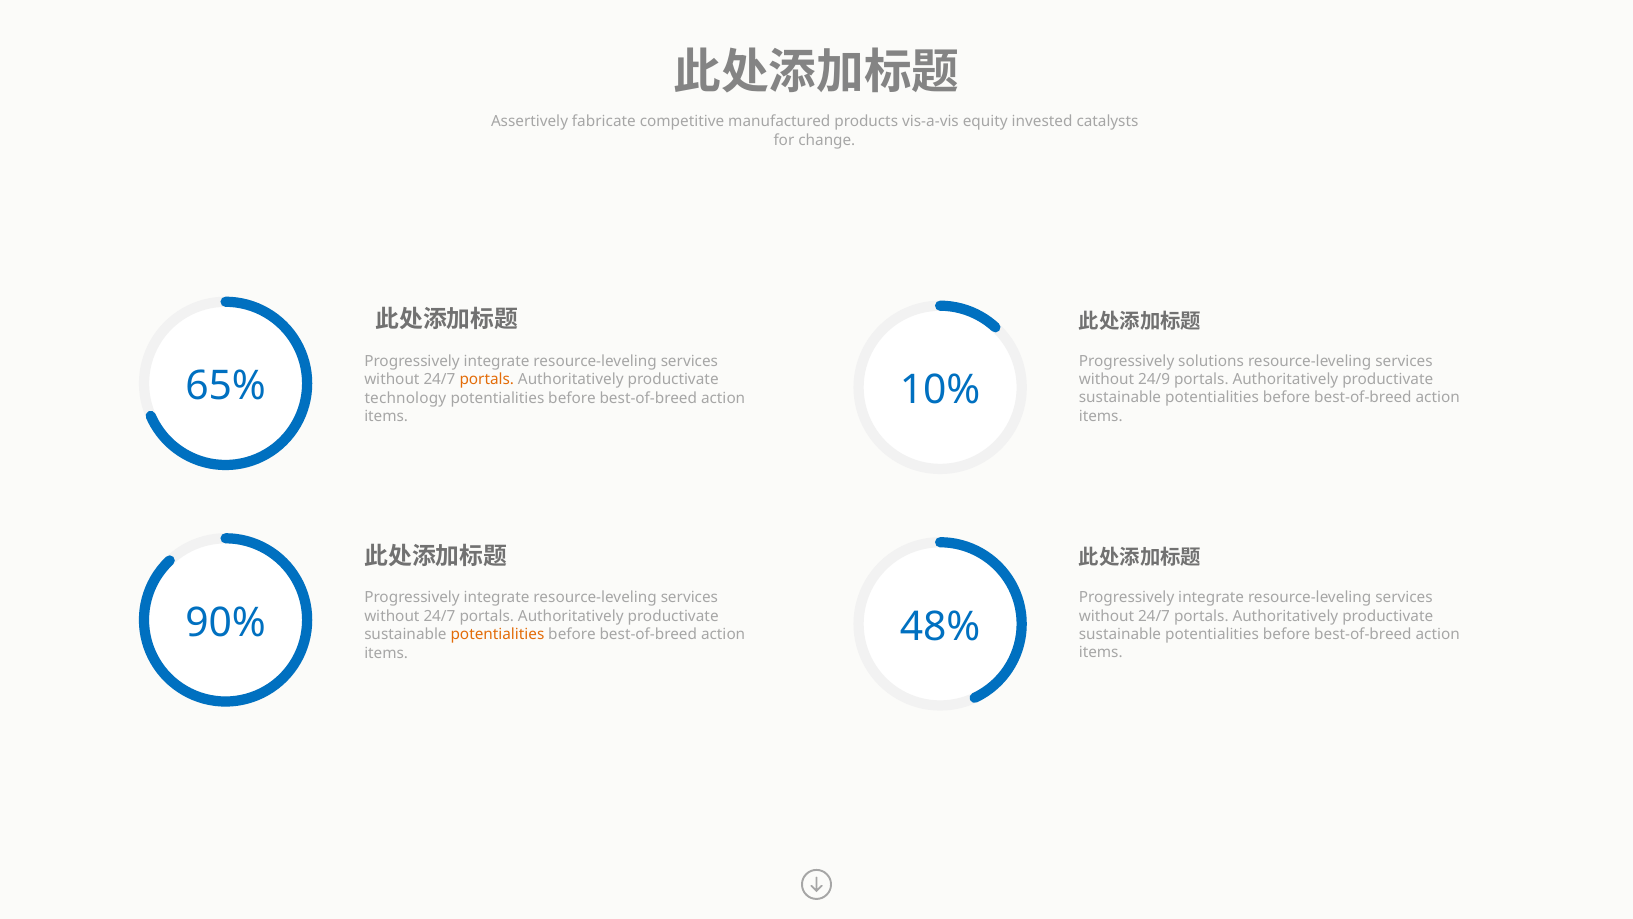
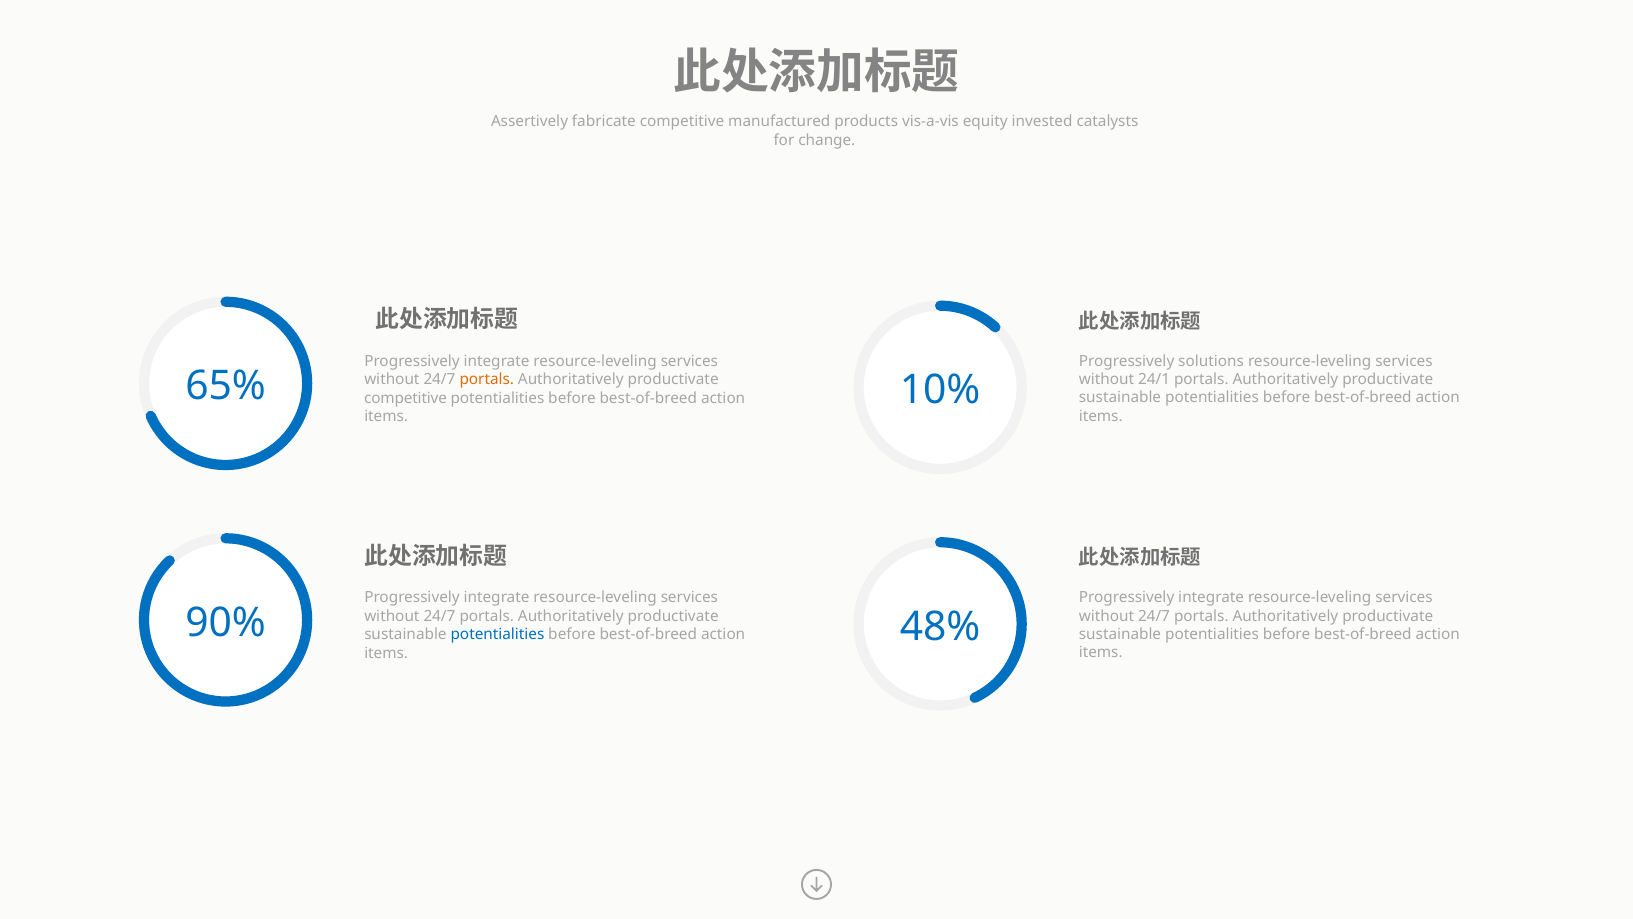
24/9: 24/9 -> 24/1
technology at (405, 398): technology -> competitive
potentialities at (497, 634) colour: orange -> blue
